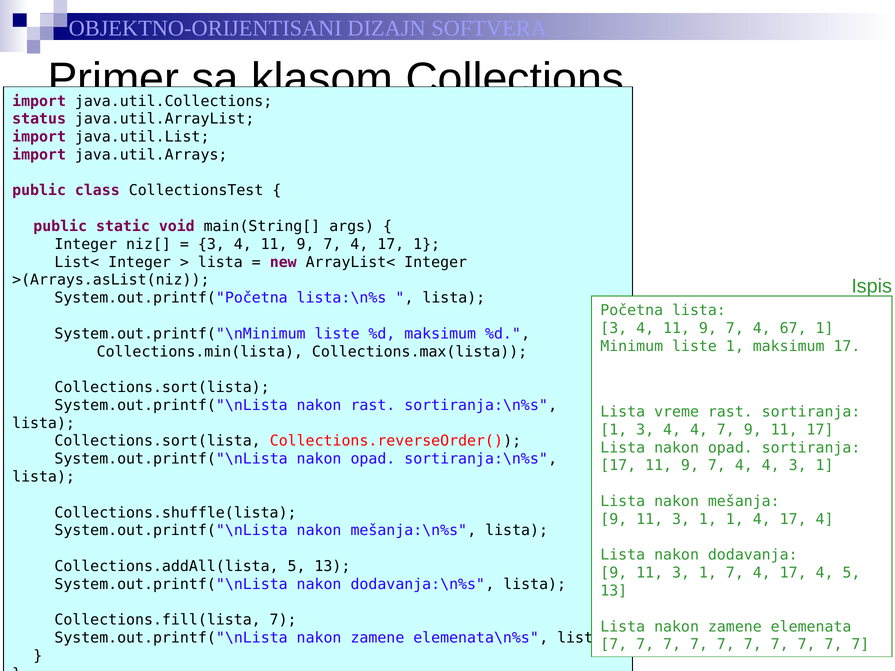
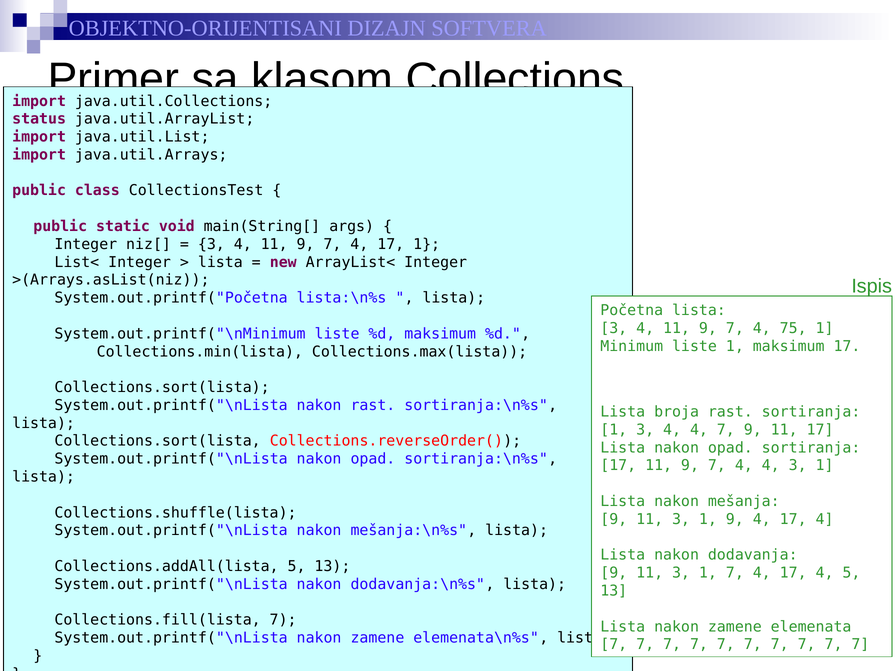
67: 67 -> 75
vreme: vreme -> broja
1 1: 1 -> 9
